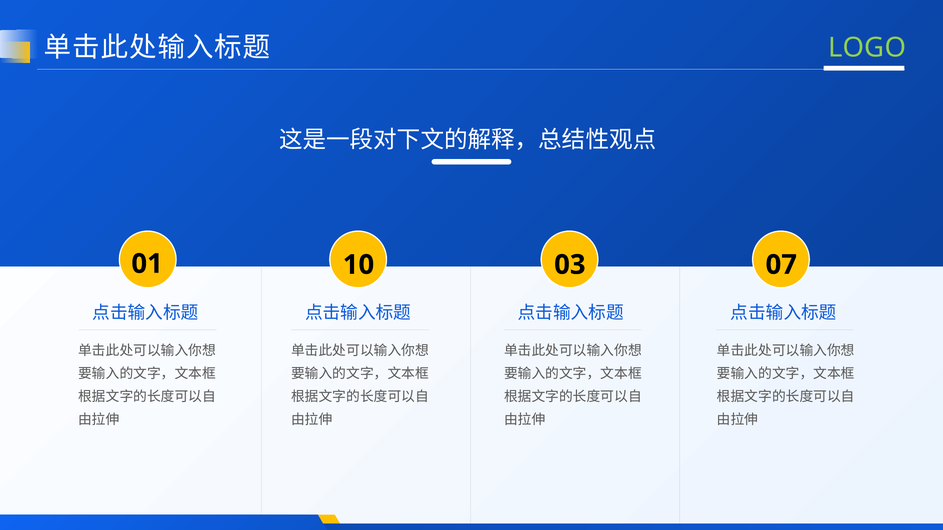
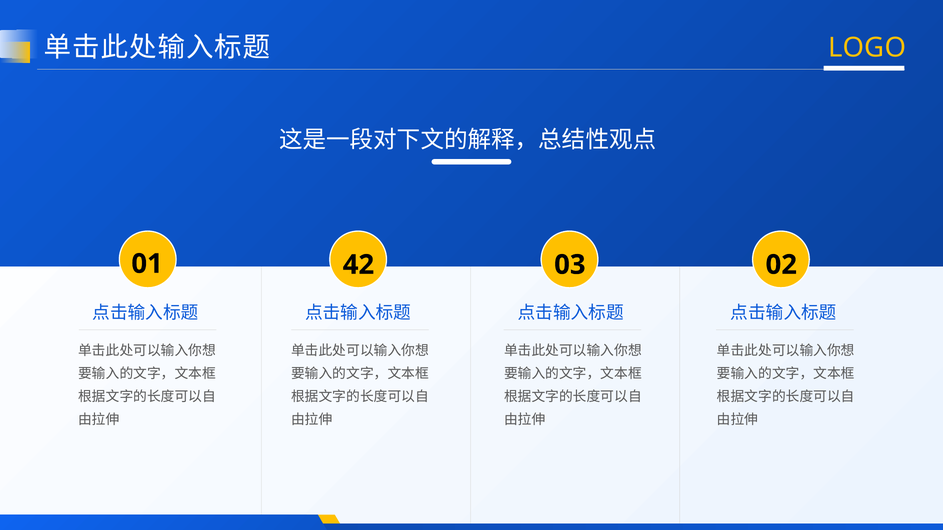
LOGO colour: light green -> yellow
10: 10 -> 42
07: 07 -> 02
